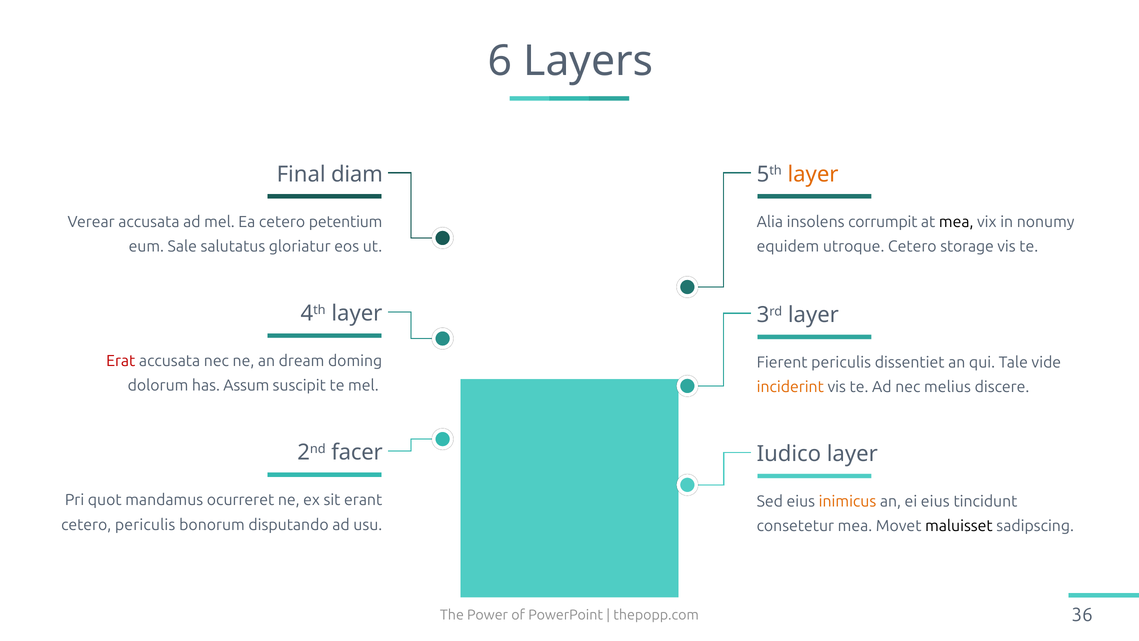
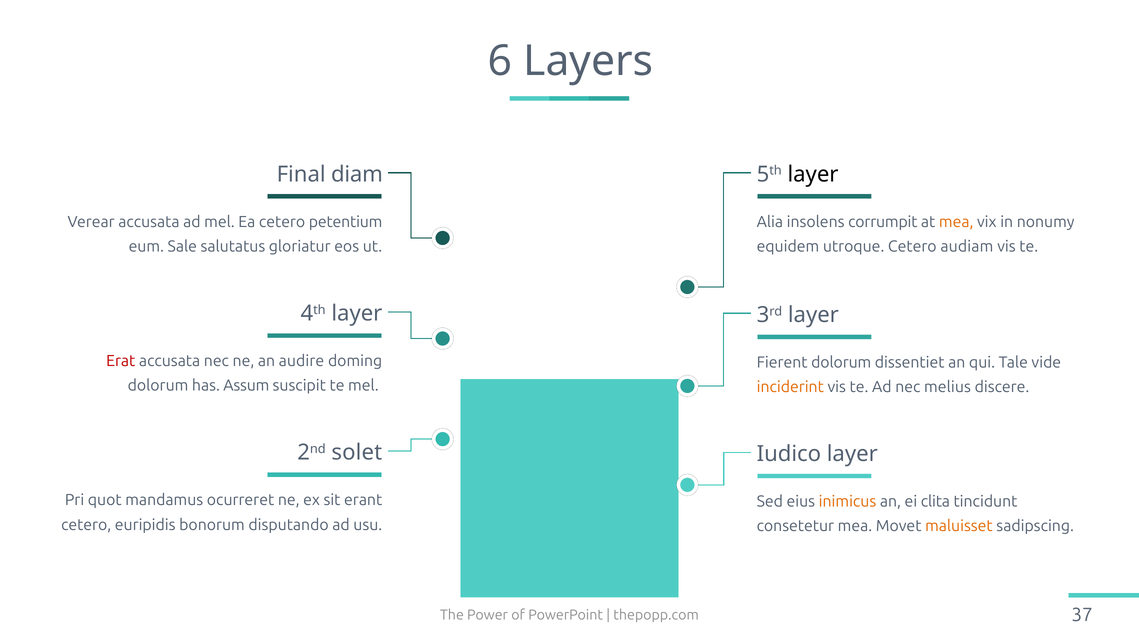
layer at (813, 174) colour: orange -> black
mea at (956, 222) colour: black -> orange
storage: storage -> audiam
dream: dream -> audire
Fierent periculis: periculis -> dolorum
facer: facer -> solet
ei eius: eius -> clita
cetero periculis: periculis -> euripidis
maluisset colour: black -> orange
36: 36 -> 37
